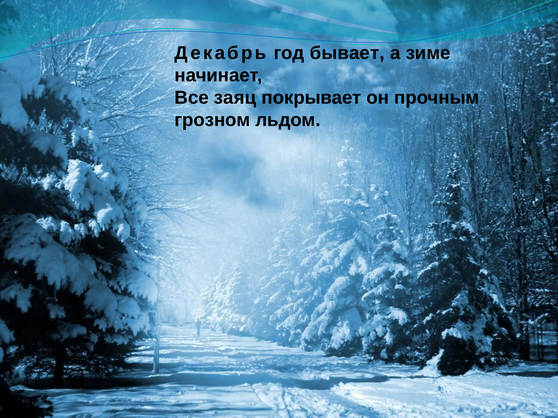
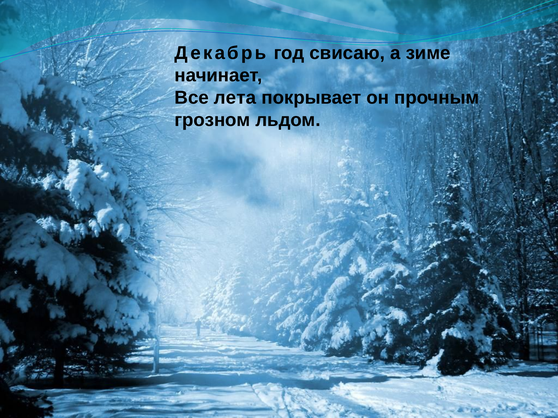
бывает: бывает -> свисаю
заяц: заяц -> лета
